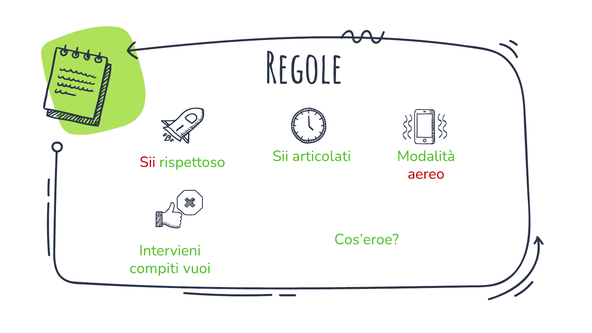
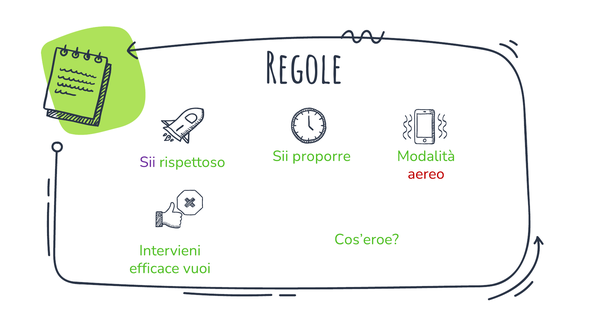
Sii at (148, 162) colour: red -> purple
articolati: articolati -> proporre
compiti: compiti -> efficace
